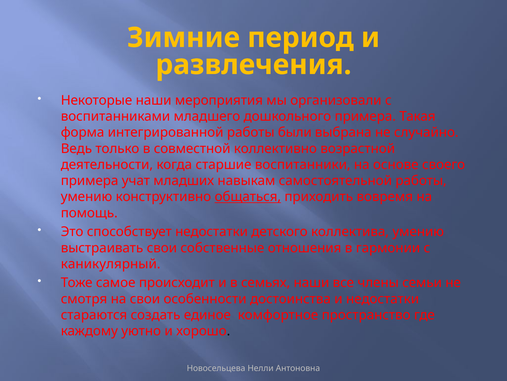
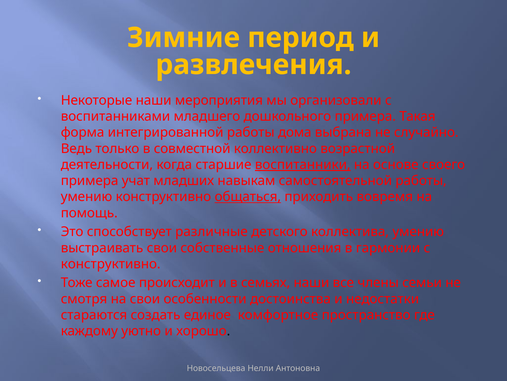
были: были -> дома
воспитанники underline: none -> present
способствует недостатки: недостатки -> различные
каникулярный at (111, 263): каникулярный -> конструктивно
